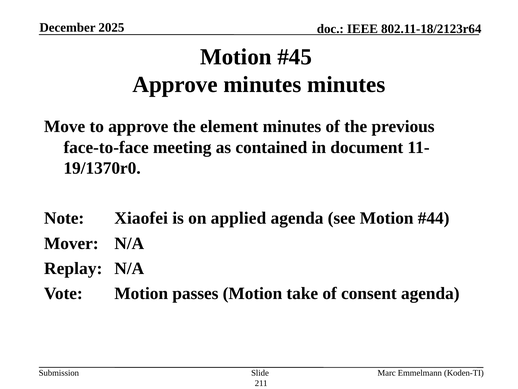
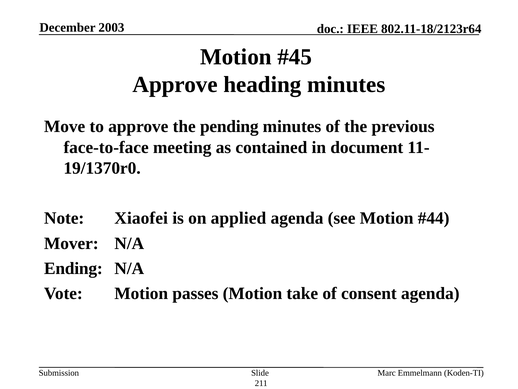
2025: 2025 -> 2003
Approve minutes: minutes -> heading
element: element -> pending
Replay: Replay -> Ending
